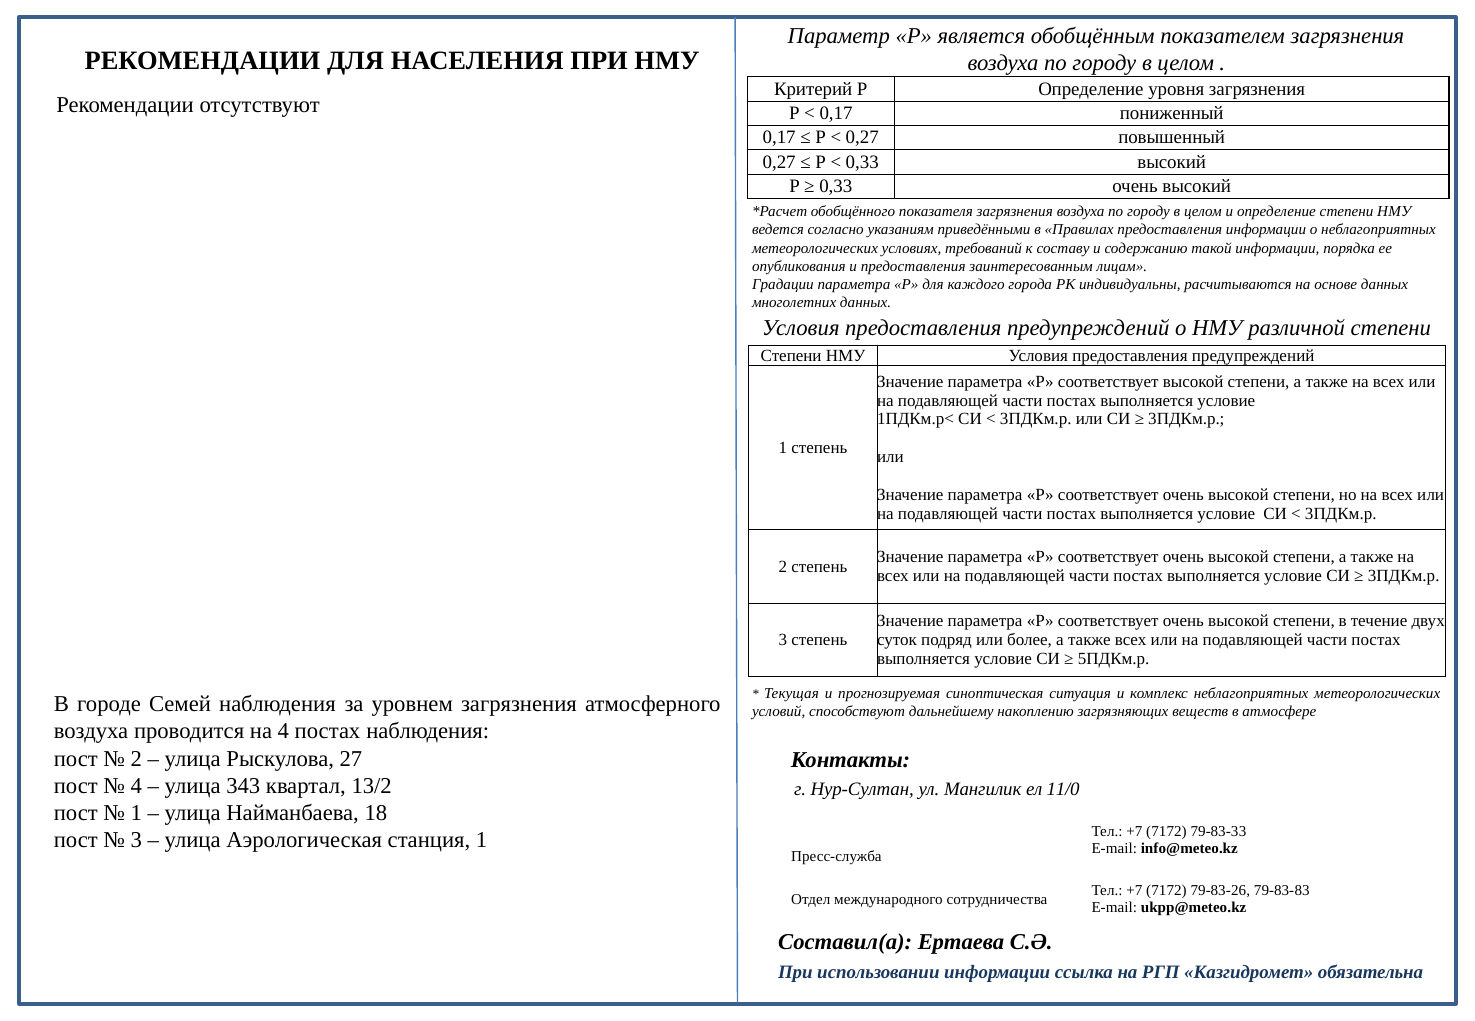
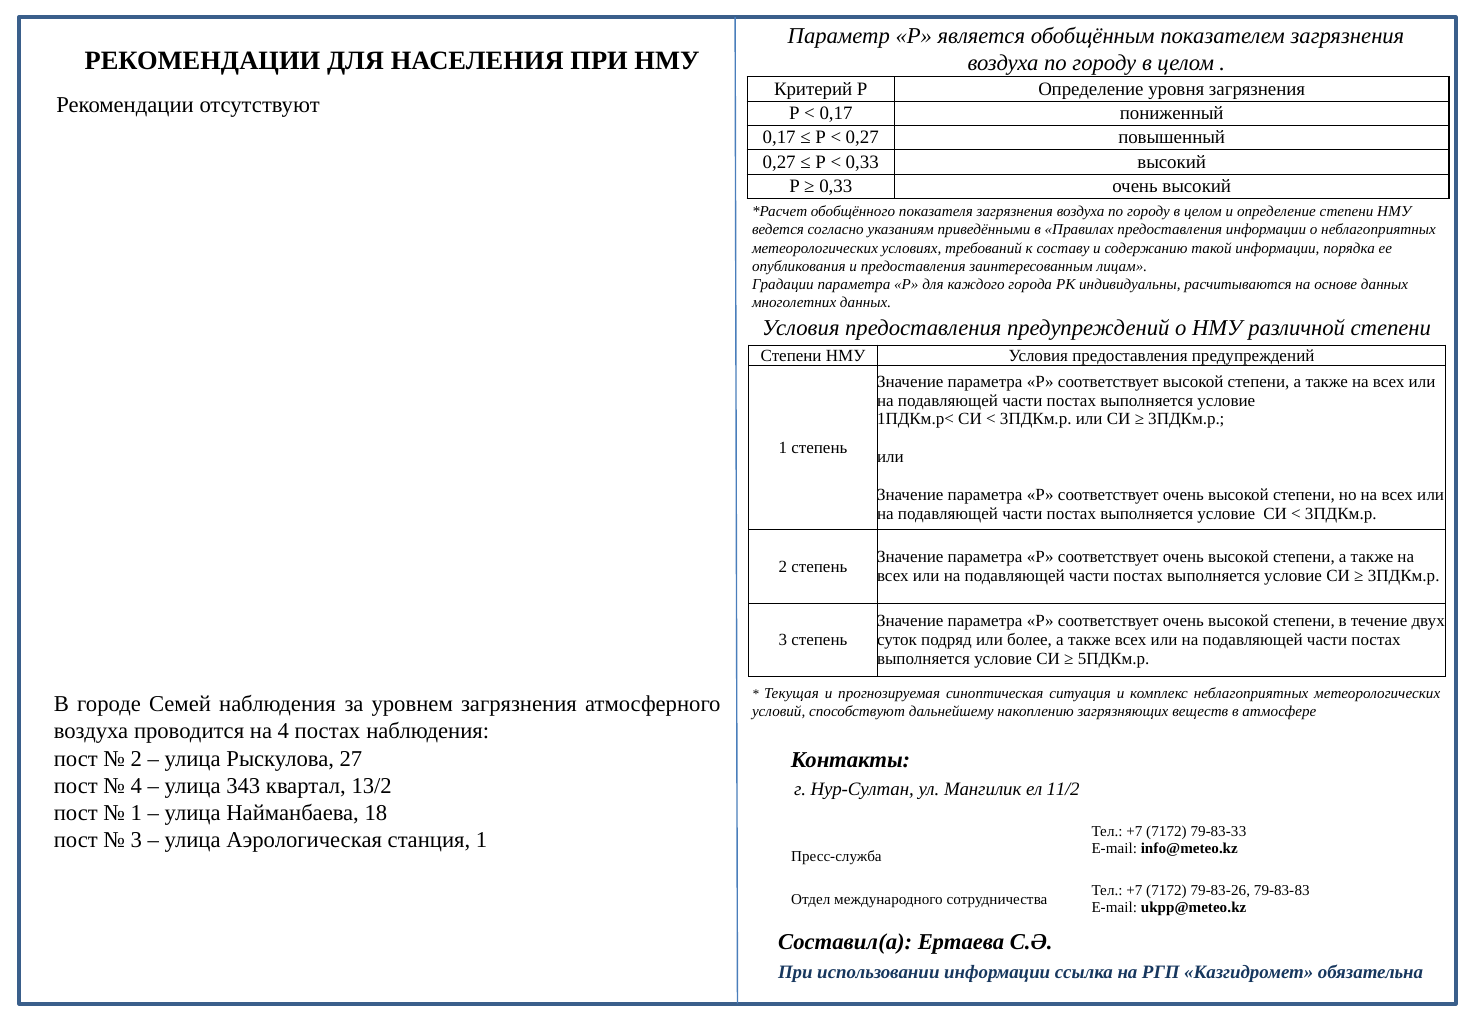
11/0: 11/0 -> 11/2
